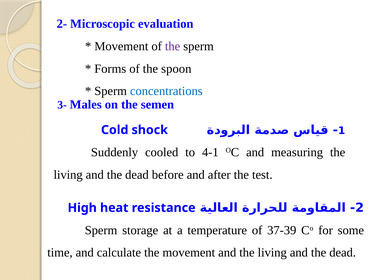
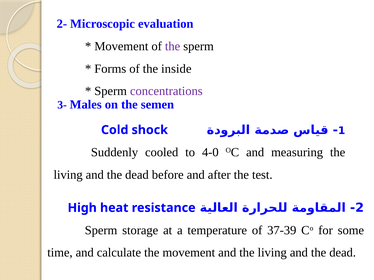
spoon: spoon -> inside
concentrations colour: blue -> purple
4-1: 4-1 -> 4-0
